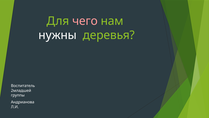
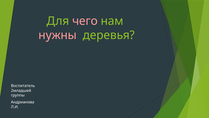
нужны colour: white -> pink
